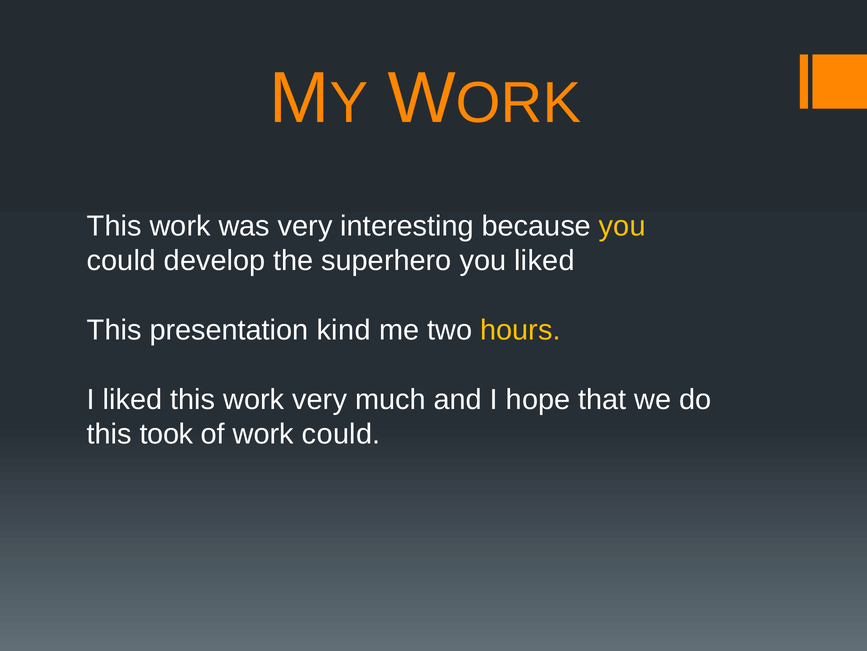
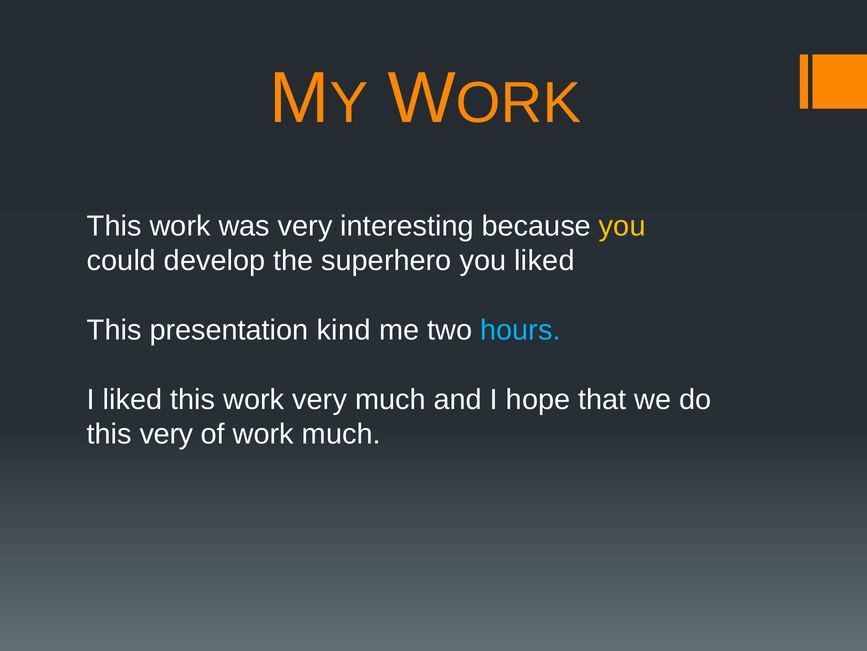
hours colour: yellow -> light blue
this took: took -> very
work could: could -> much
